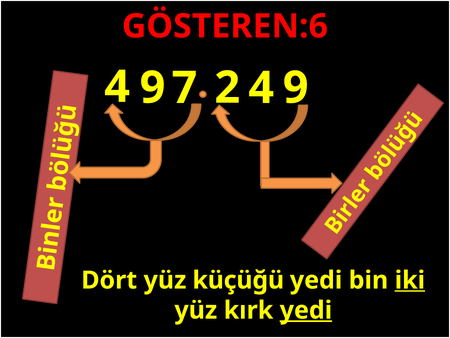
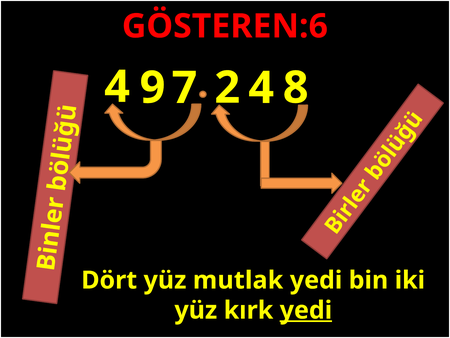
9 at (296, 88): 9 -> 8
küçüğü: küçüğü -> mutlak
iki underline: present -> none
